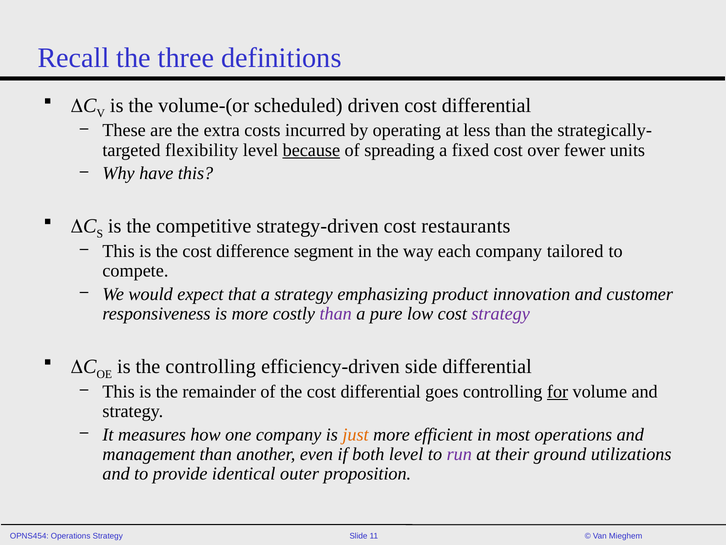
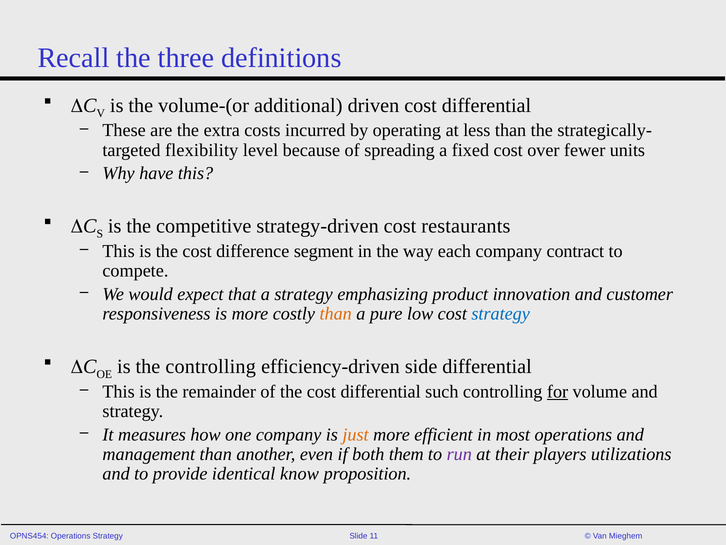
scheduled: scheduled -> additional
because underline: present -> none
tailored: tailored -> contract
than at (336, 313) colour: purple -> orange
strategy at (501, 313) colour: purple -> blue
goes: goes -> such
both level: level -> them
ground: ground -> players
outer: outer -> know
